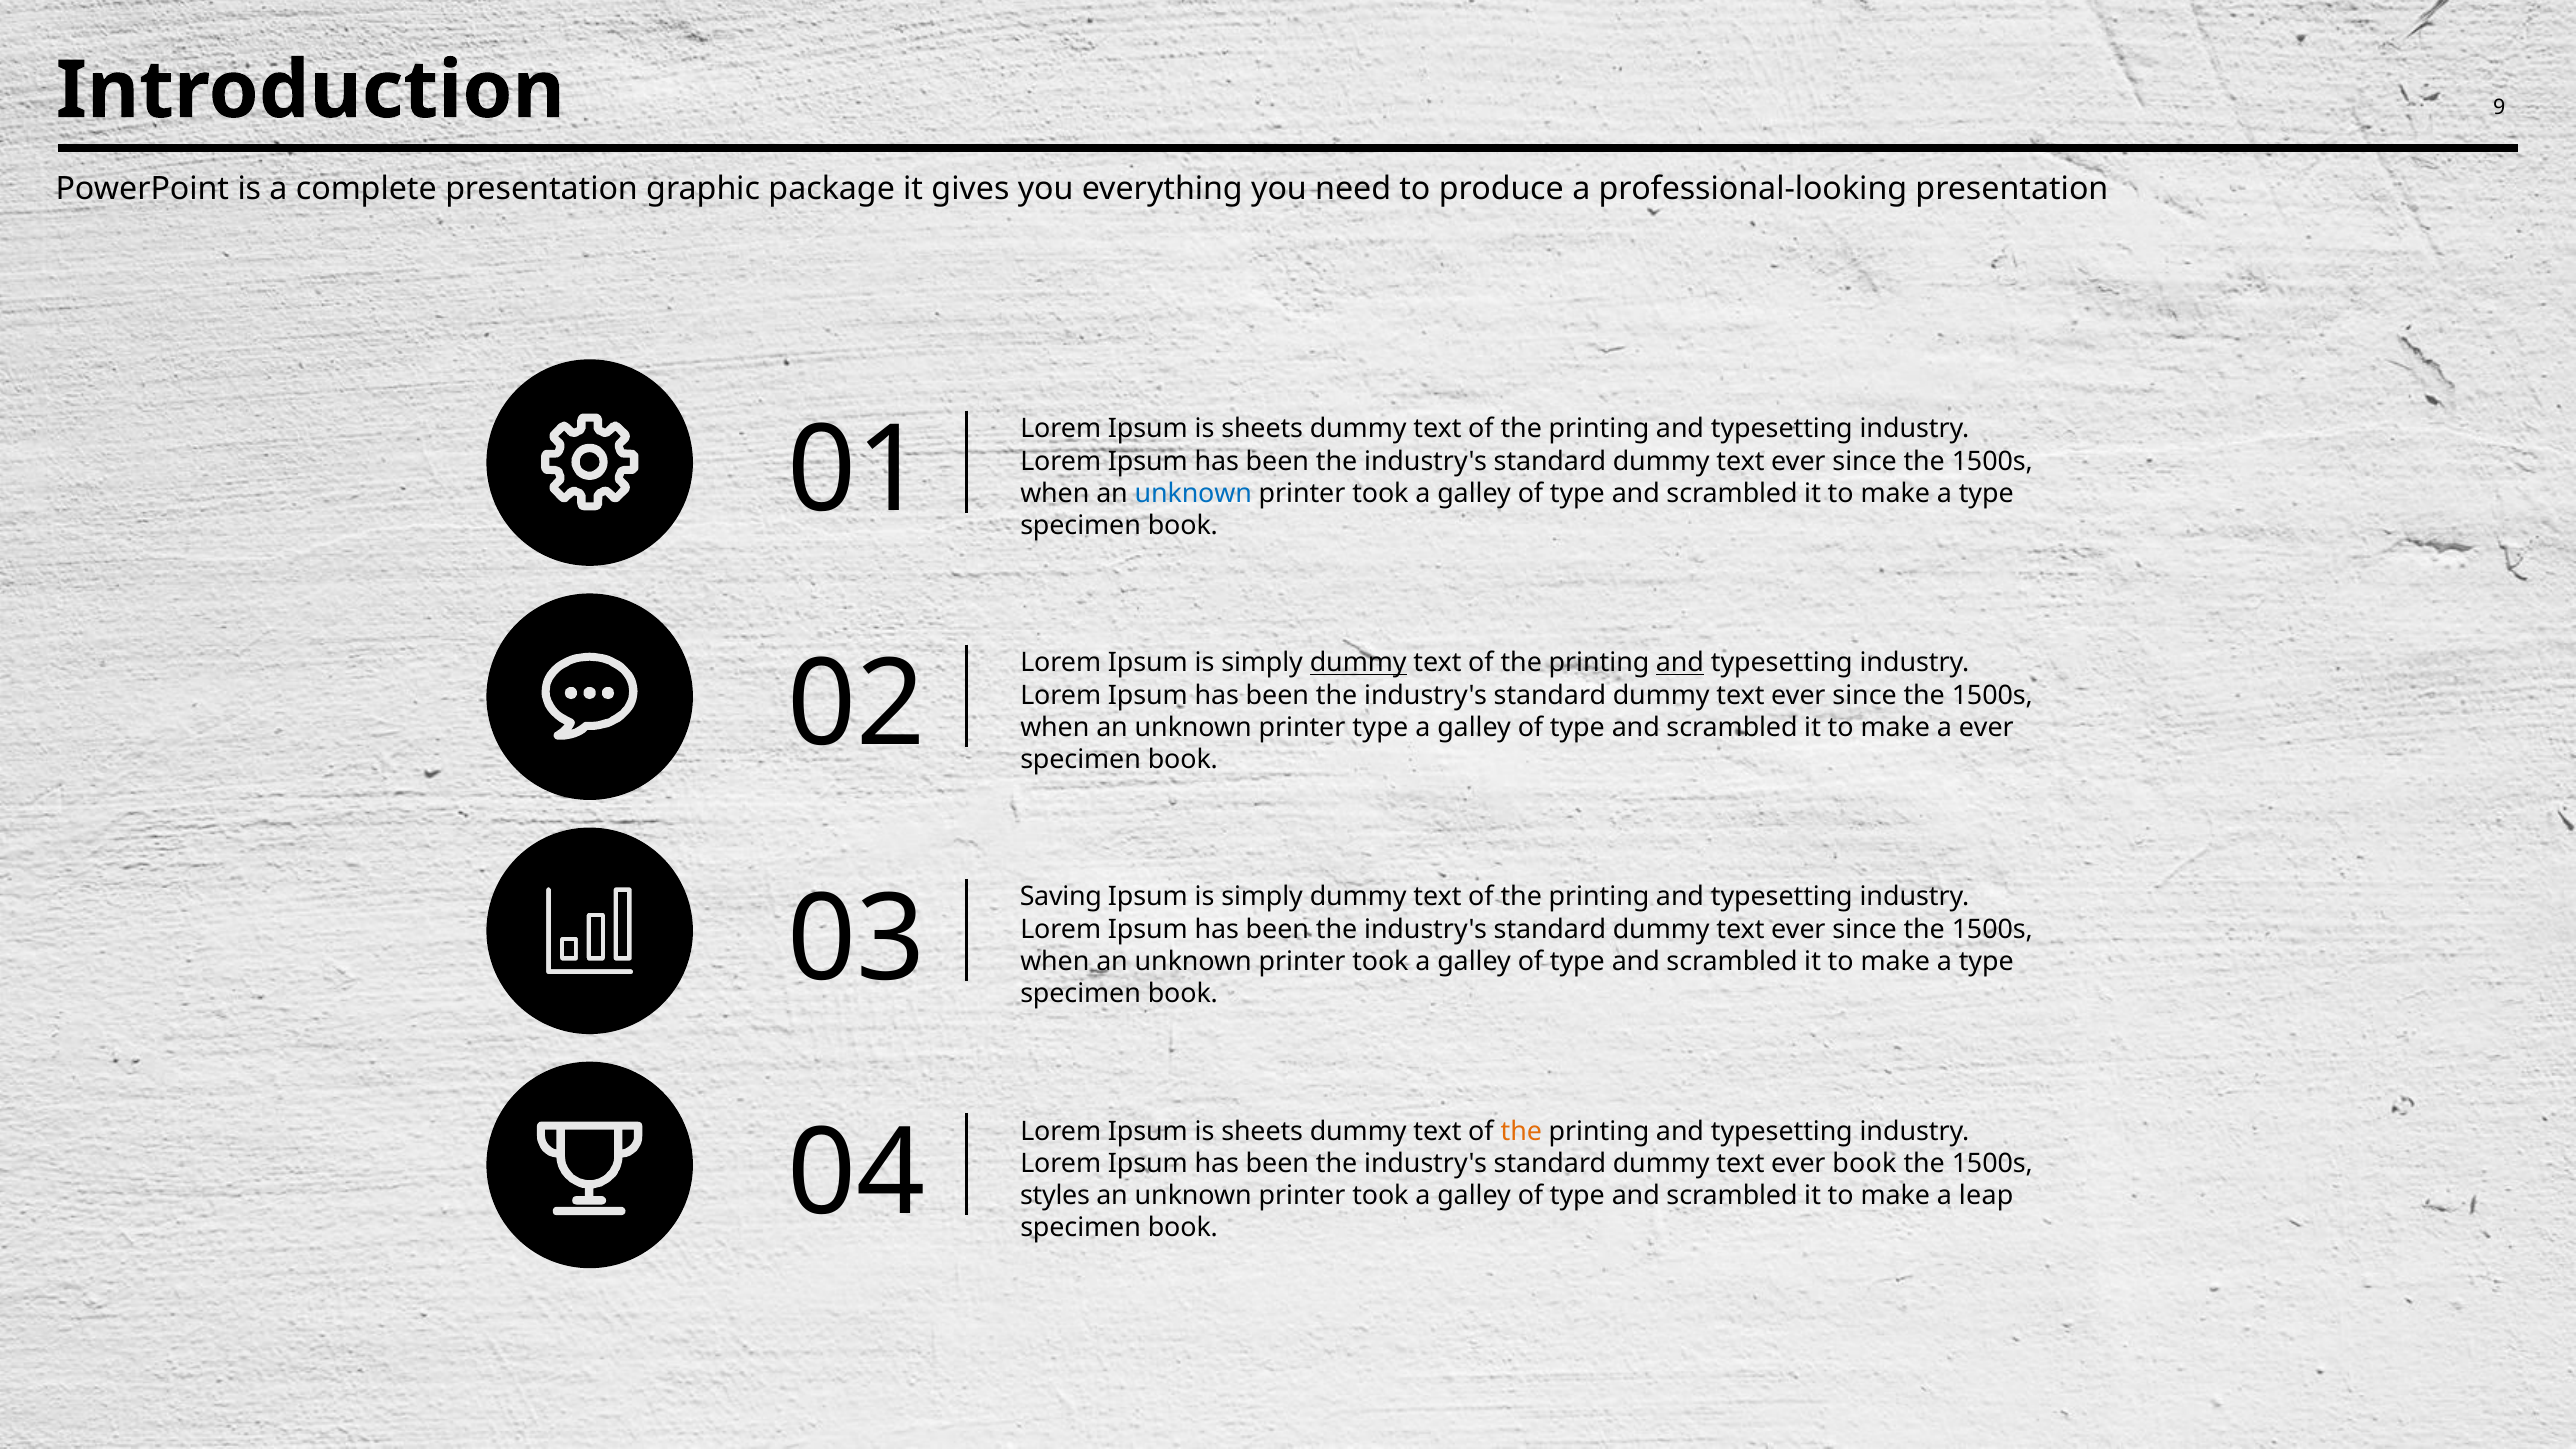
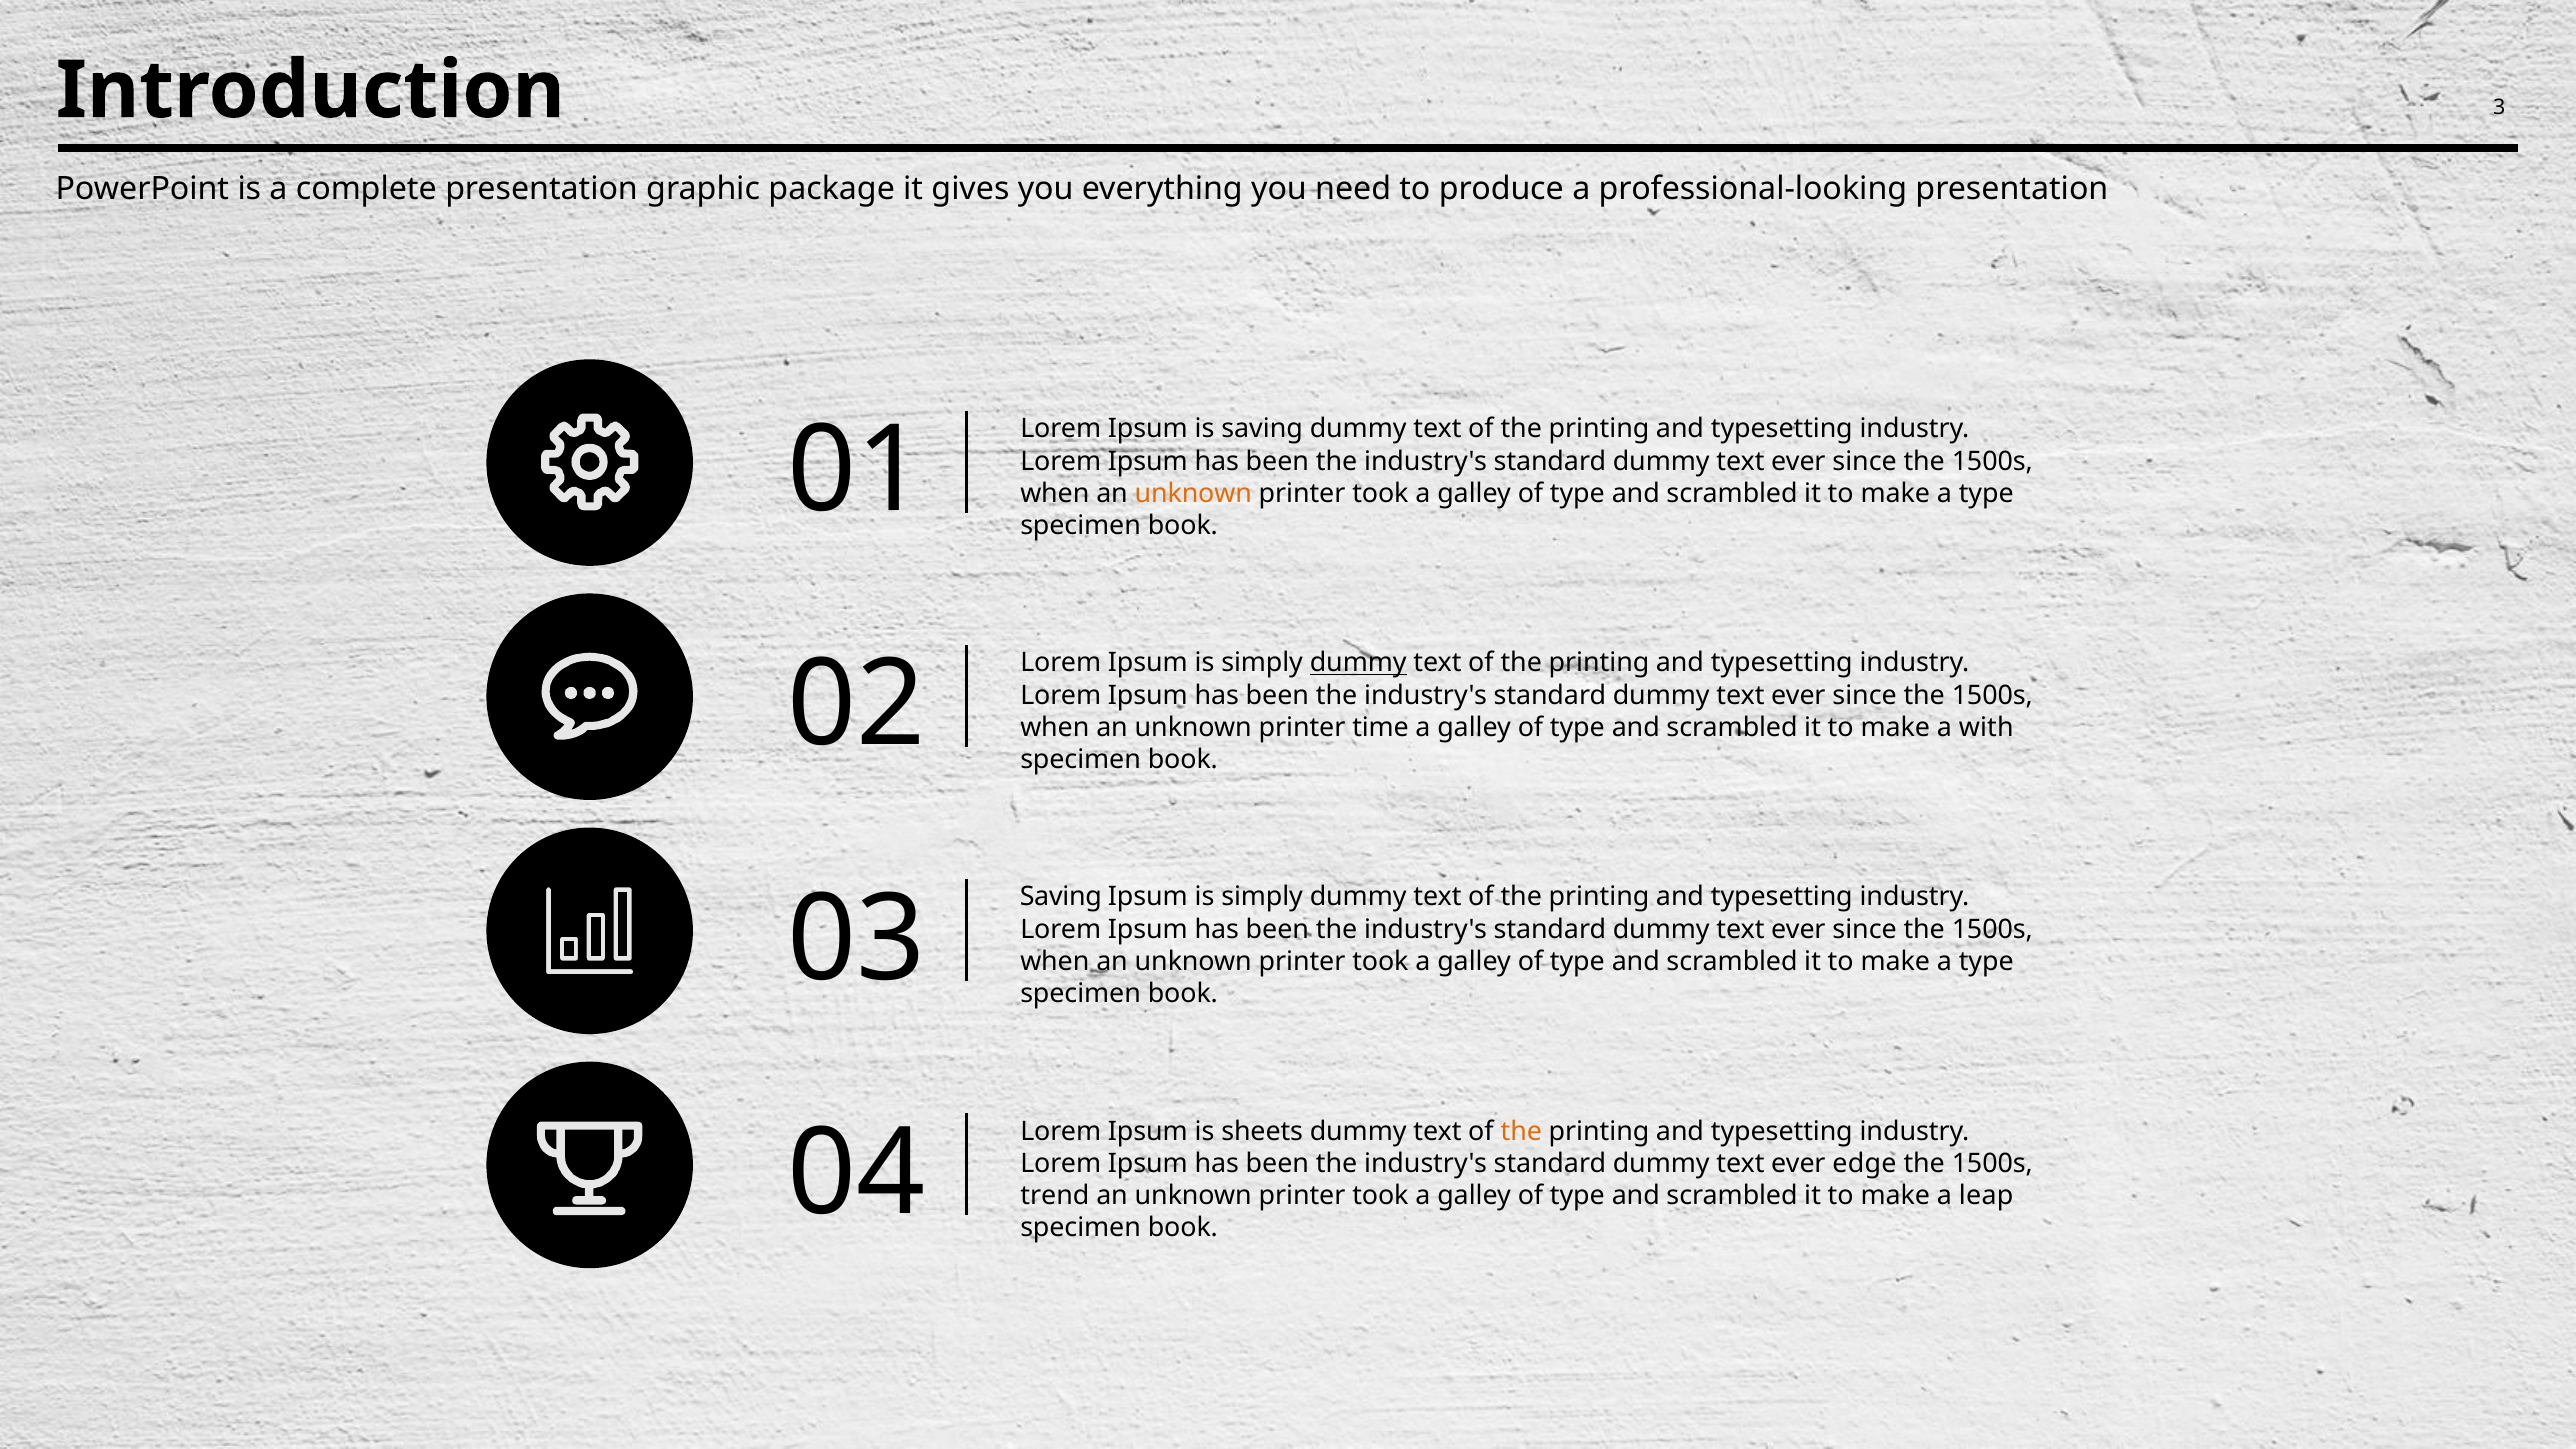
9: 9 -> 3
sheets at (1262, 429): sheets -> saving
unknown at (1193, 493) colour: blue -> orange
and at (1680, 663) underline: present -> none
printer type: type -> time
a ever: ever -> with
ever book: book -> edge
styles: styles -> trend
